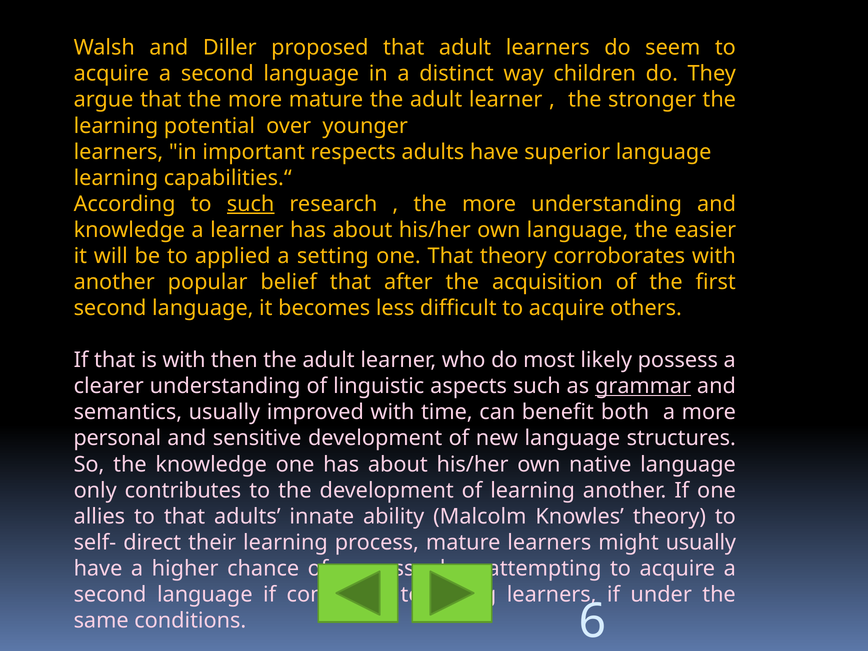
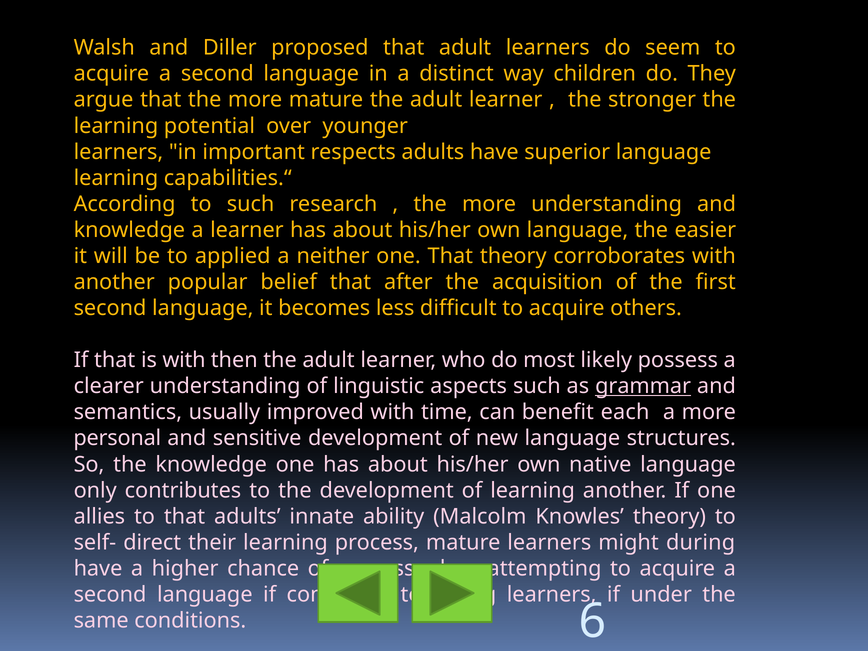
such at (251, 204) underline: present -> none
setting: setting -> neither
both: both -> each
might usually: usually -> during
